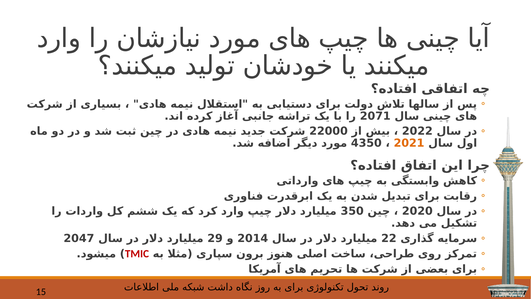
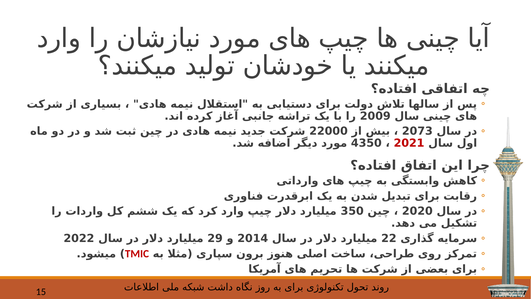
2071: 2071 -> 2009
2022: 2022 -> 2073
2021 colour: orange -> red
2047: 2047 -> 2022
